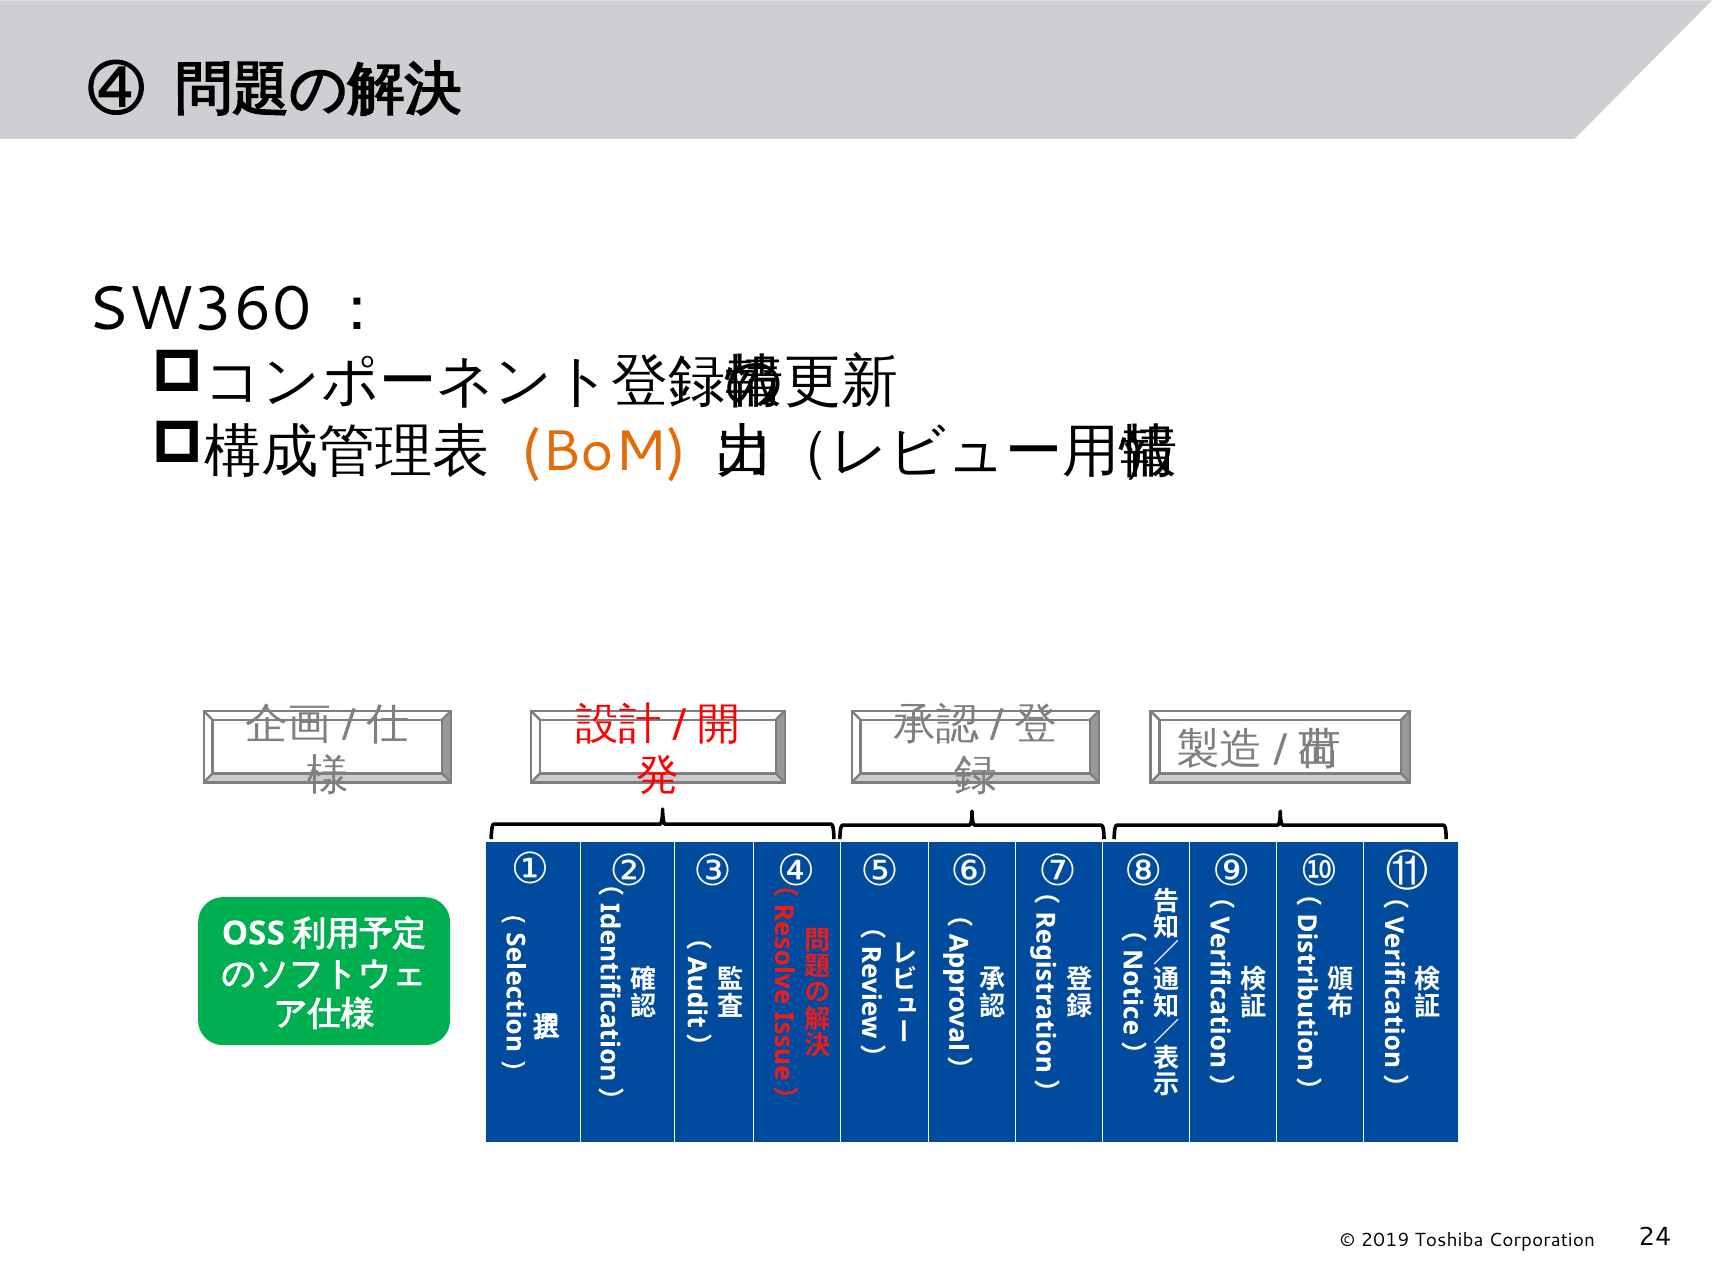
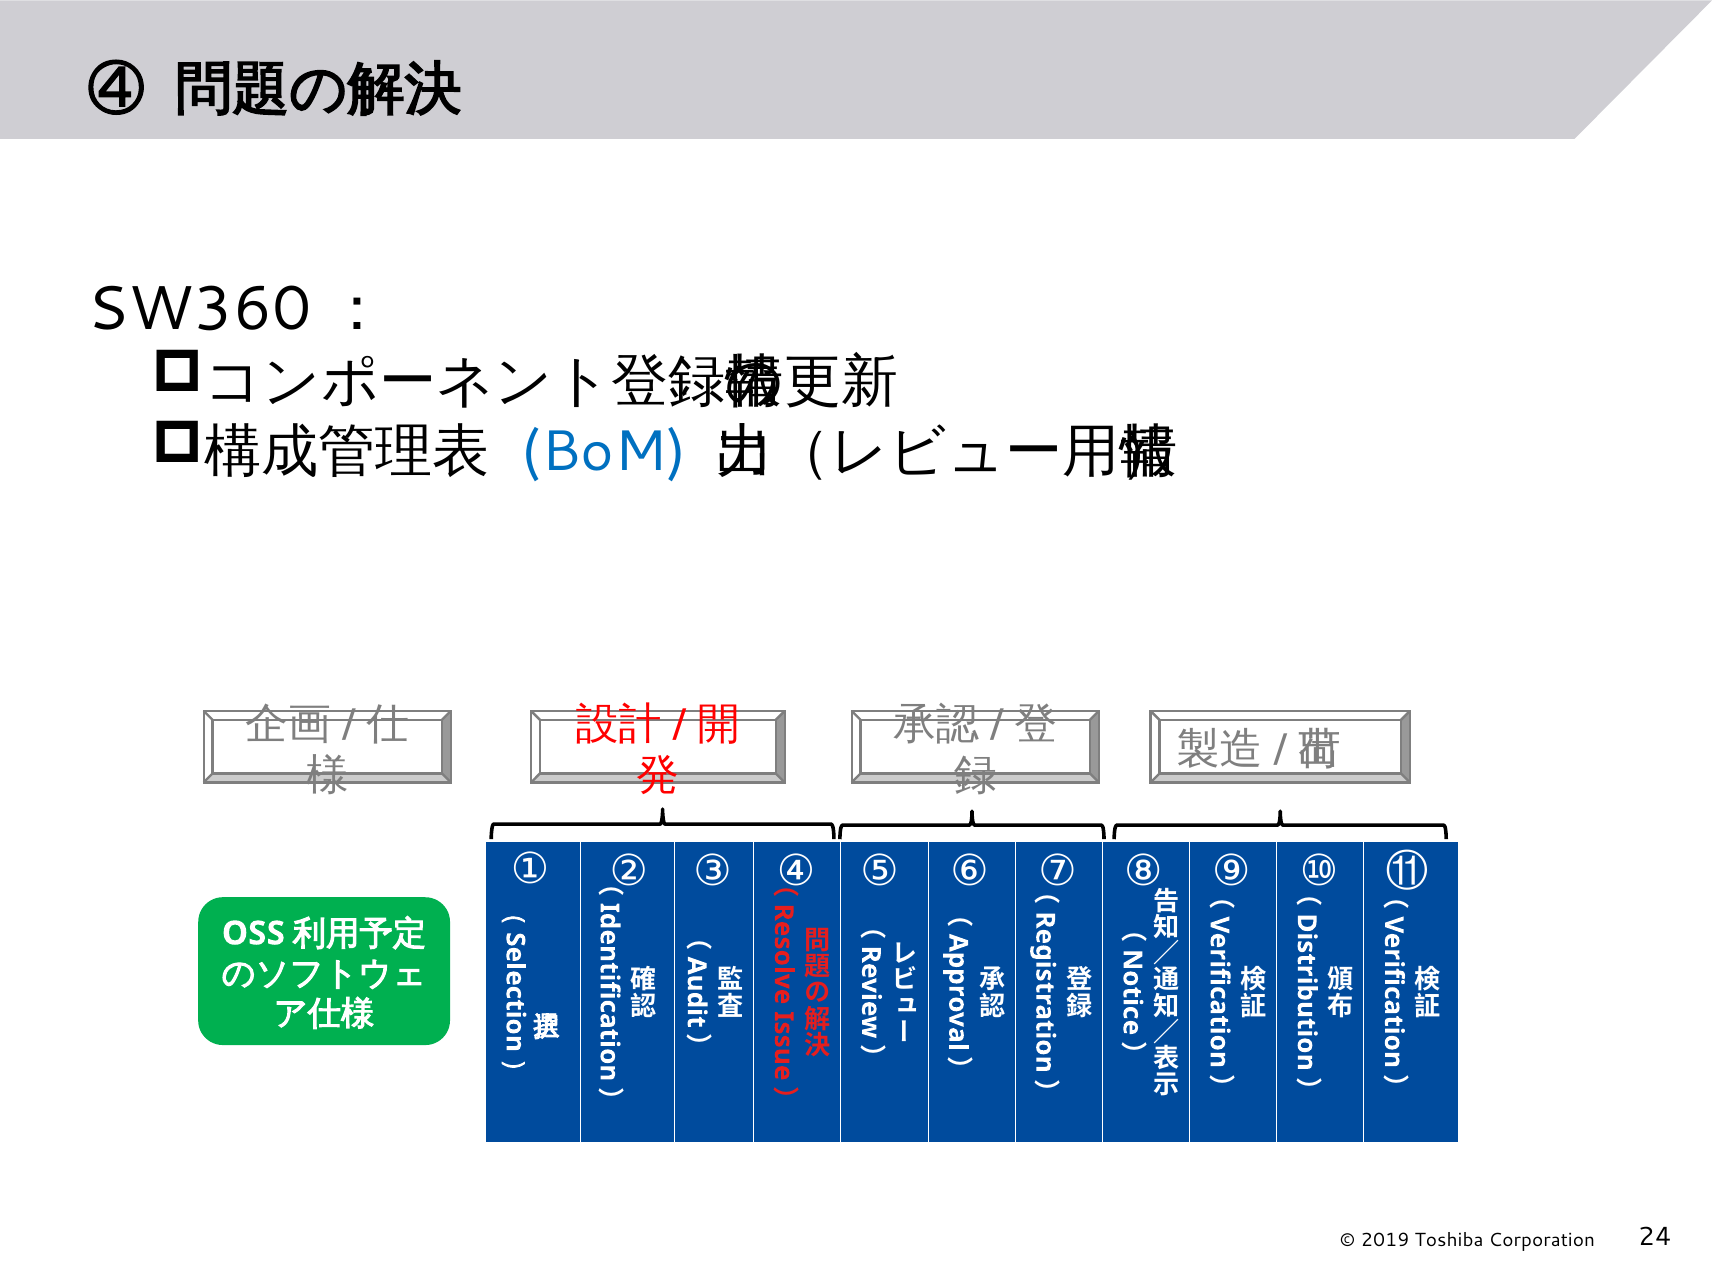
BoM colour: orange -> blue
